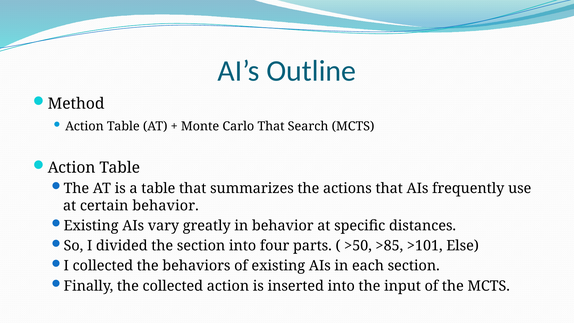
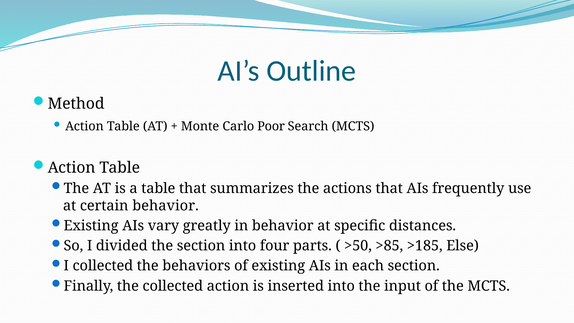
Carlo That: That -> Poor
>101: >101 -> >185
